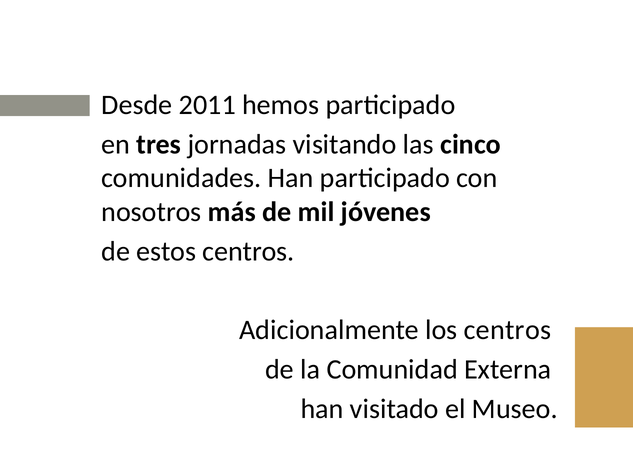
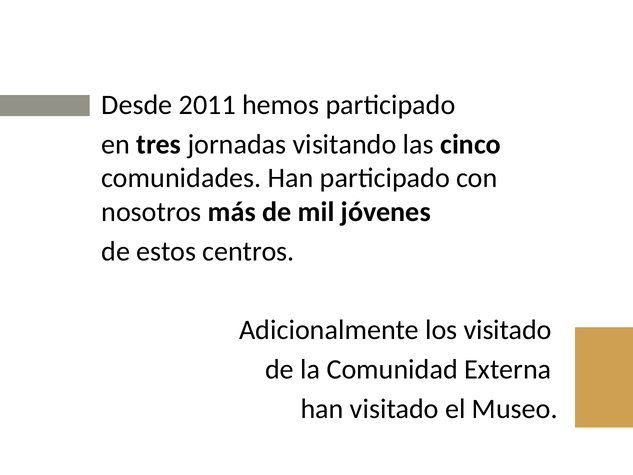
los centros: centros -> visitado
